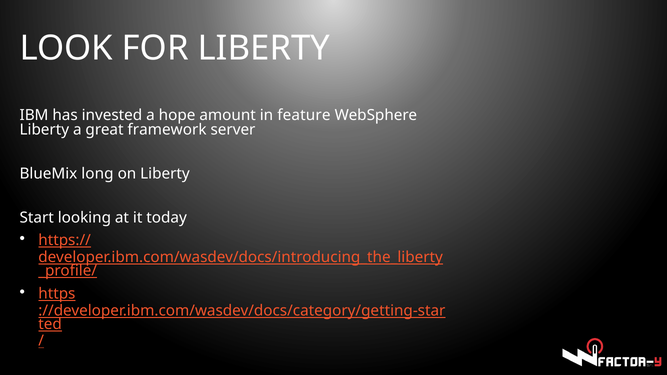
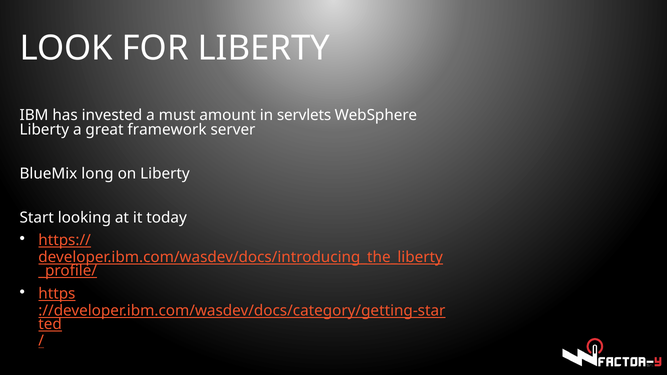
hope: hope -> must
feature: feature -> servlets
